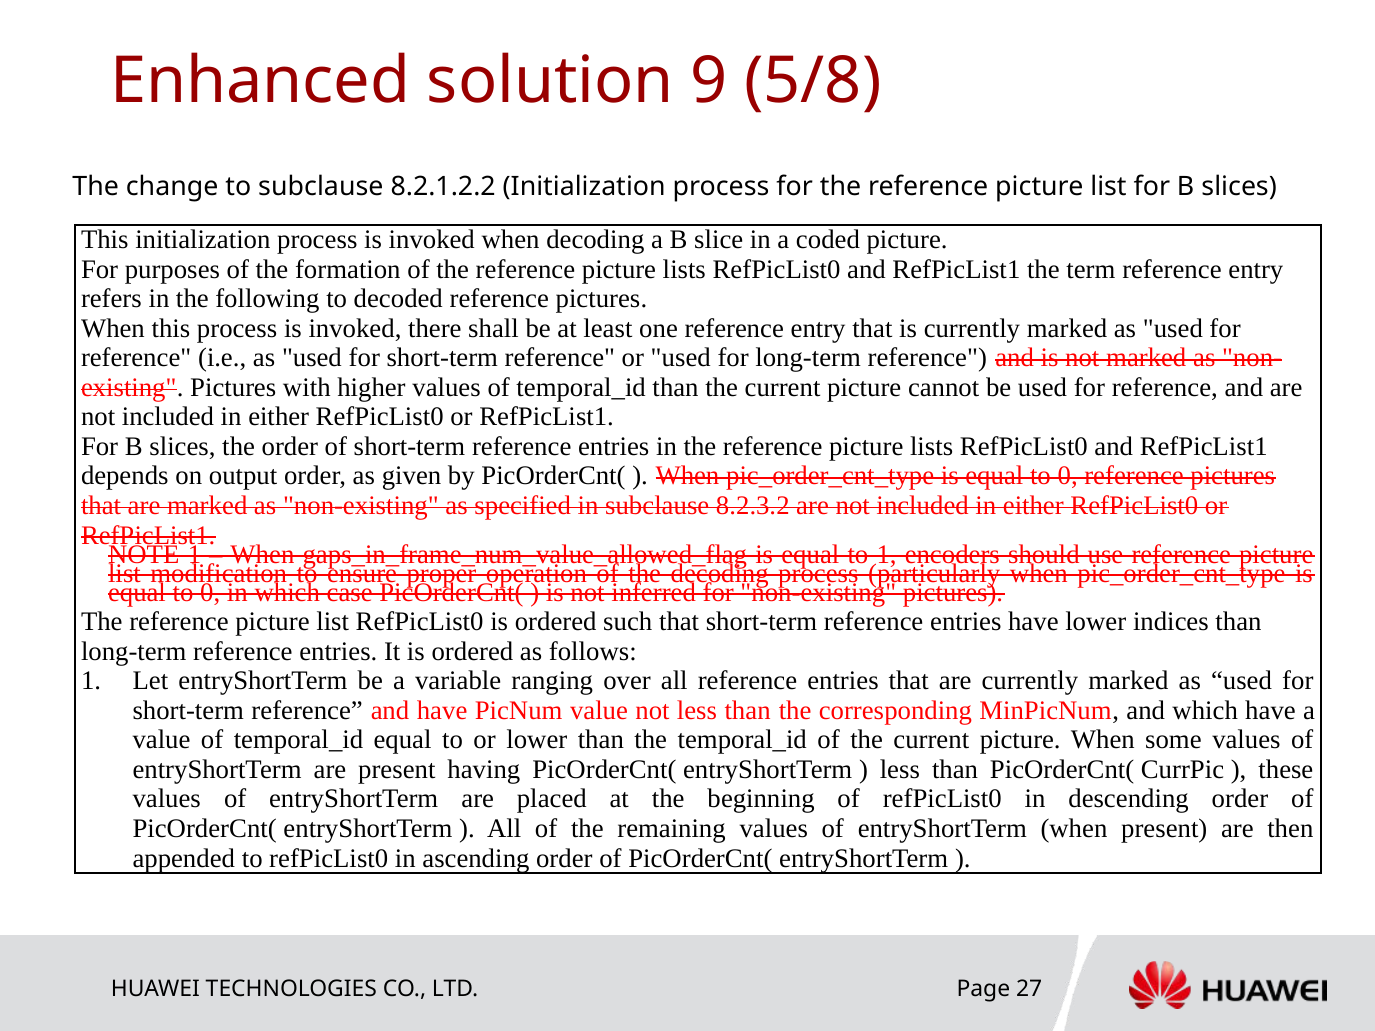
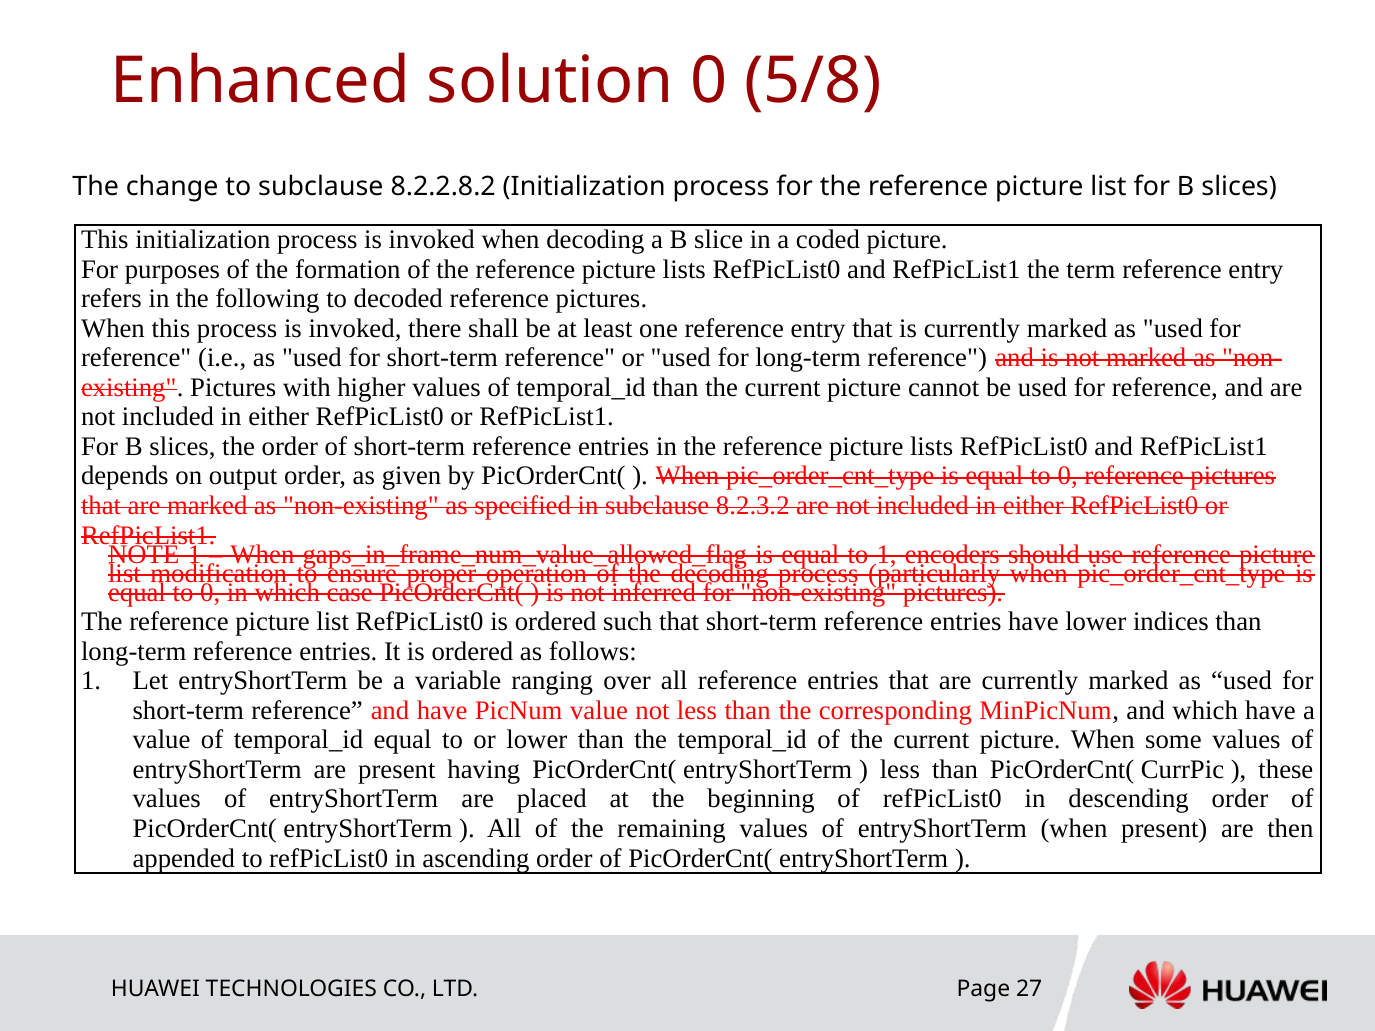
solution 9: 9 -> 0
8.2.1.2.2: 8.2.1.2.2 -> 8.2.2.8.2
